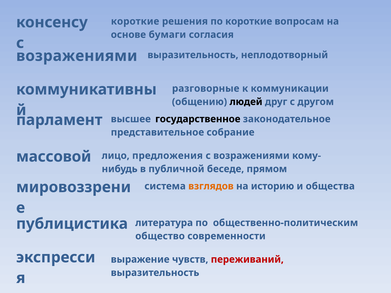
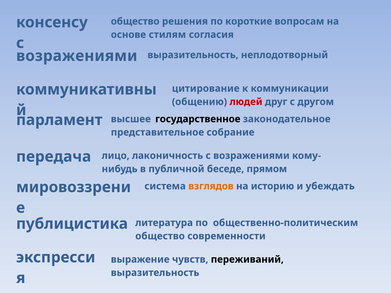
короткие at (135, 21): короткие -> общество
бумаги: бумаги -> стилям
разговорные: разговорные -> цитирование
людей colour: black -> red
предложения: предложения -> лаконичность
массовой: массовой -> передача
общества: общества -> убеждать
переживаний colour: red -> black
